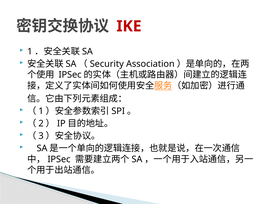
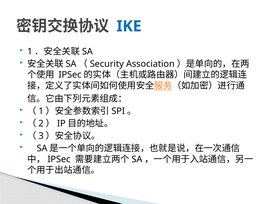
IKE colour: red -> blue
